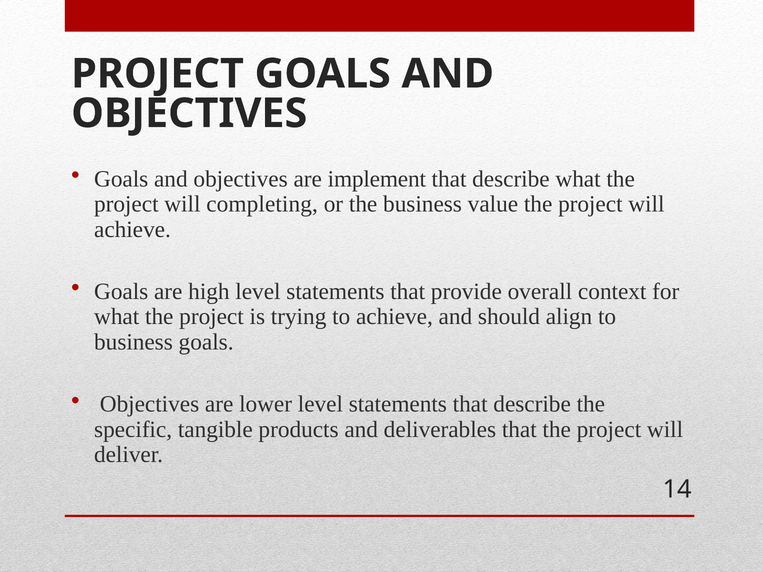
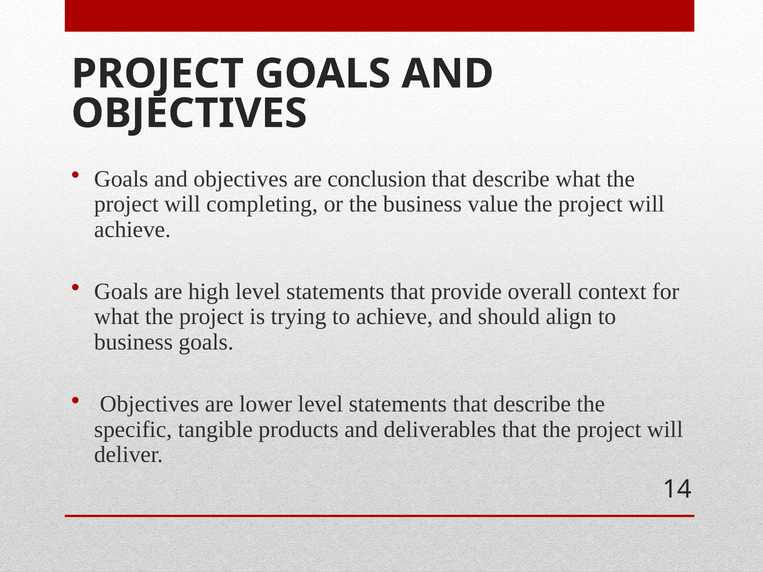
implement: implement -> conclusion
